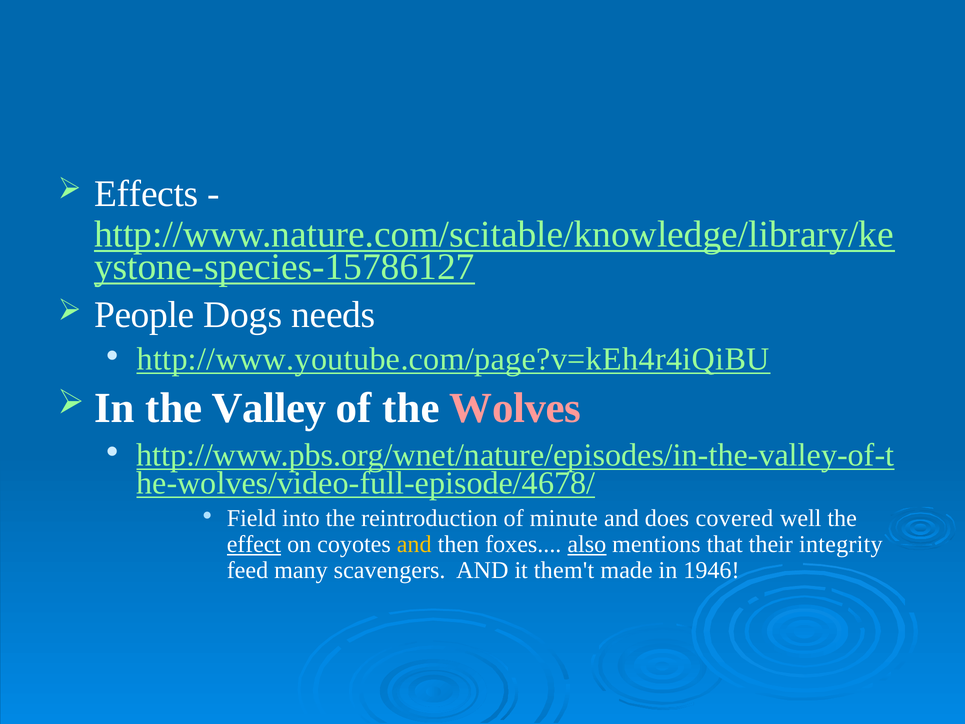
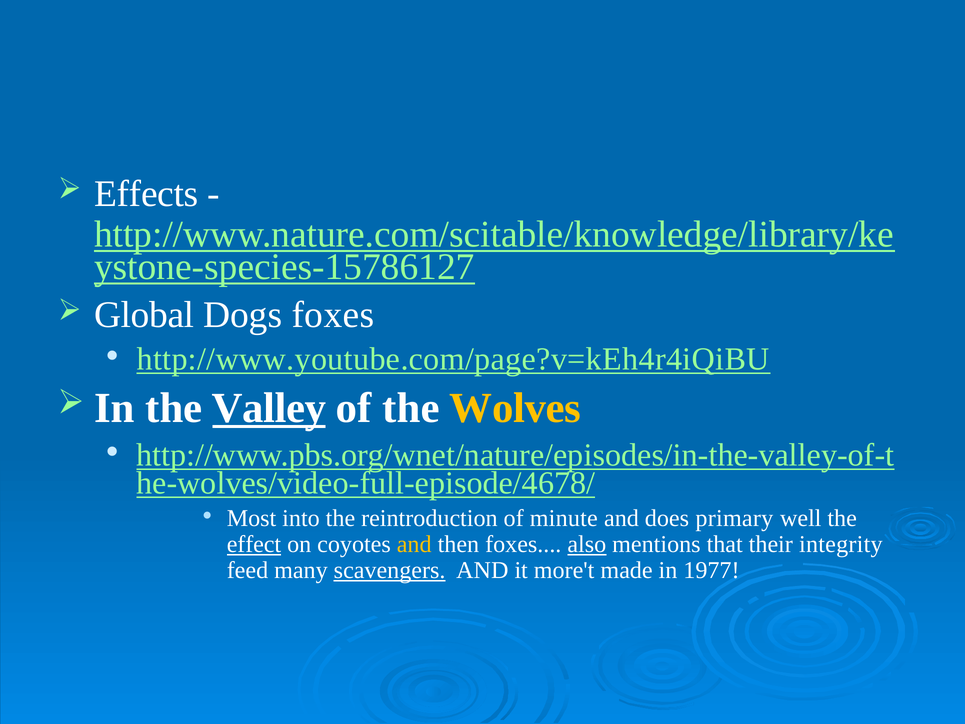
People: People -> Global
Dogs needs: needs -> foxes
Valley underline: none -> present
Wolves colour: pink -> yellow
Field: Field -> Most
covered: covered -> primary
scavengers underline: none -> present
them't: them't -> more't
1946: 1946 -> 1977
